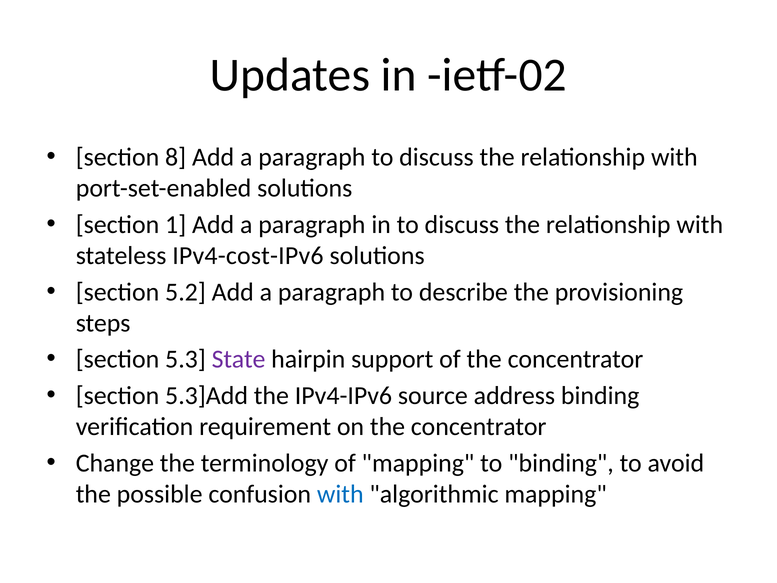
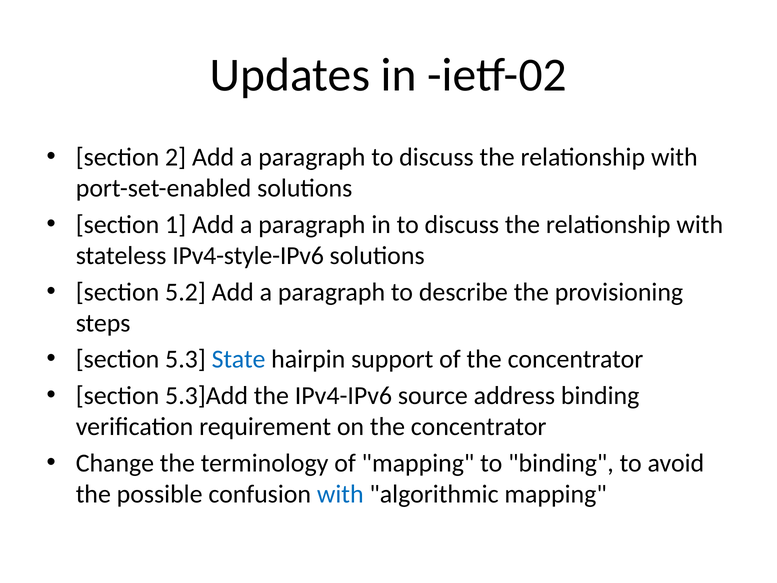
8: 8 -> 2
IPv4-cost-IPv6: IPv4-cost-IPv6 -> IPv4-style-IPv6
State colour: purple -> blue
